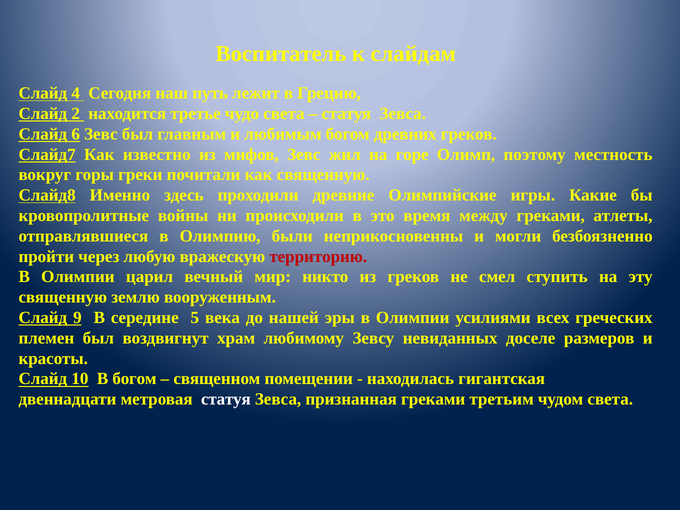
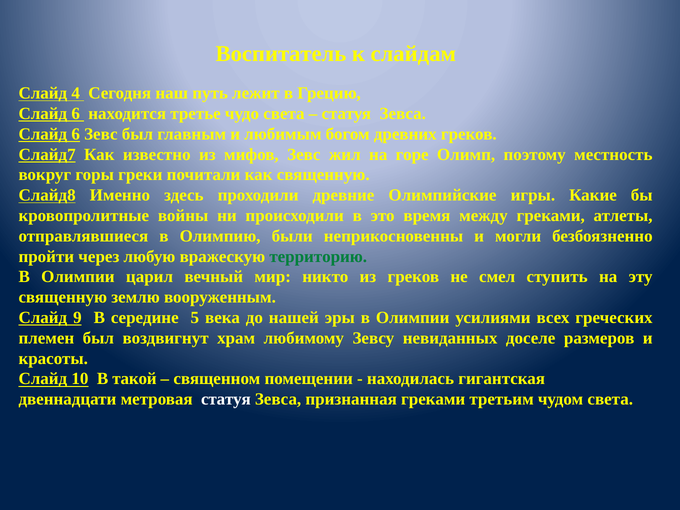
2 at (76, 114): 2 -> 6
территорию colour: red -> green
В богом: богом -> такой
